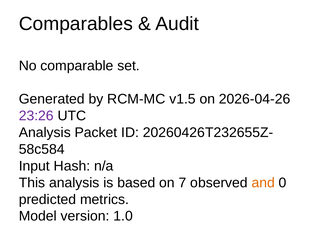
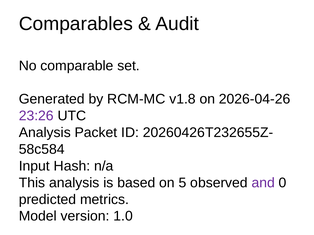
v1.5: v1.5 -> v1.8
7: 7 -> 5
and colour: orange -> purple
